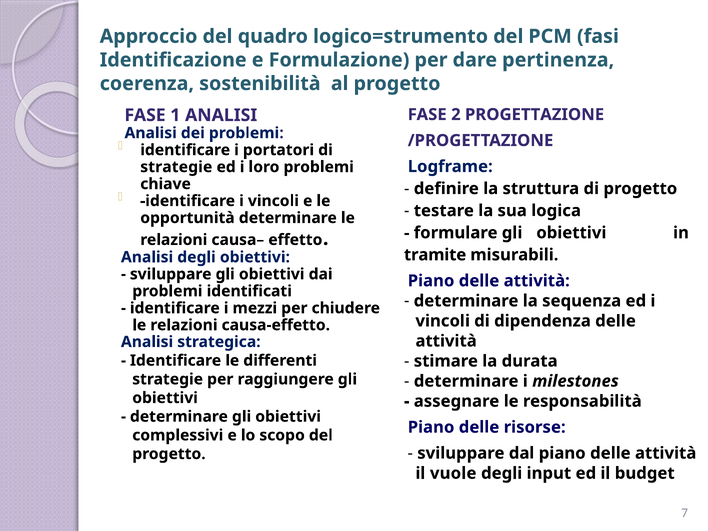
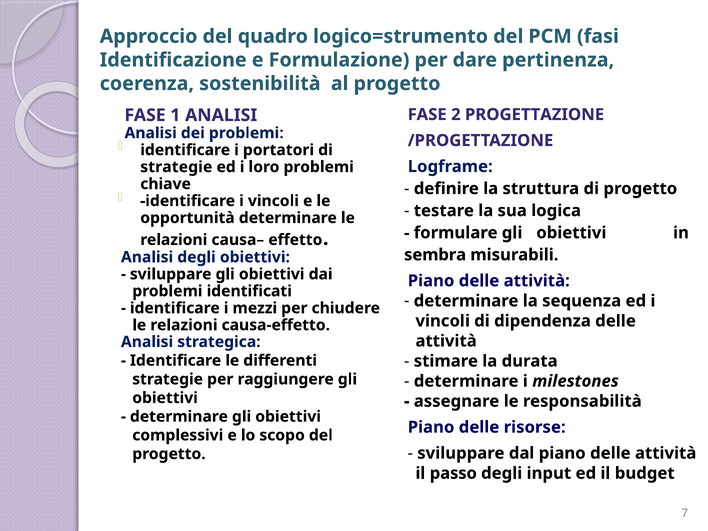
tramite: tramite -> sembra
vuole: vuole -> passo
